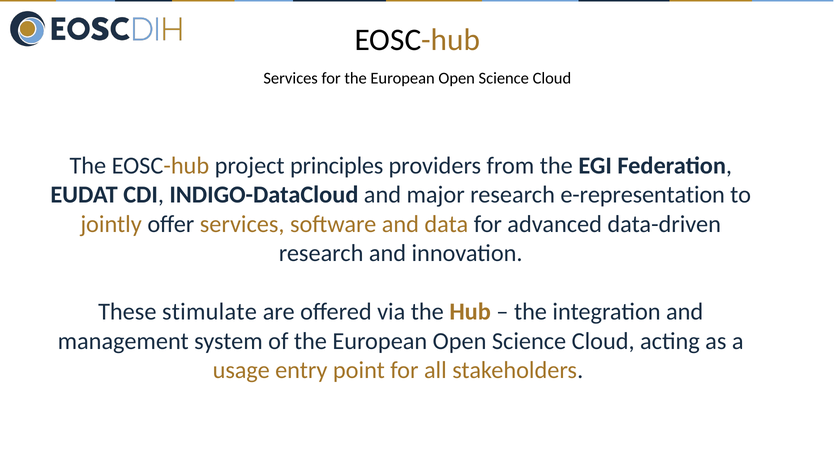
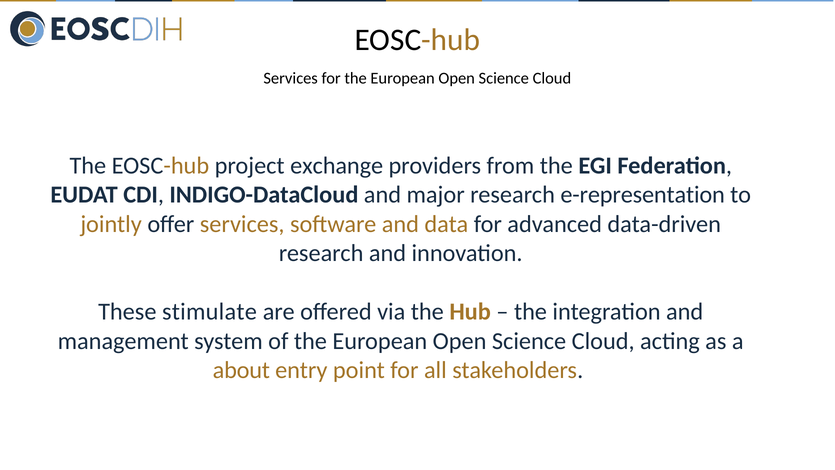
principles: principles -> exchange
usage: usage -> about
